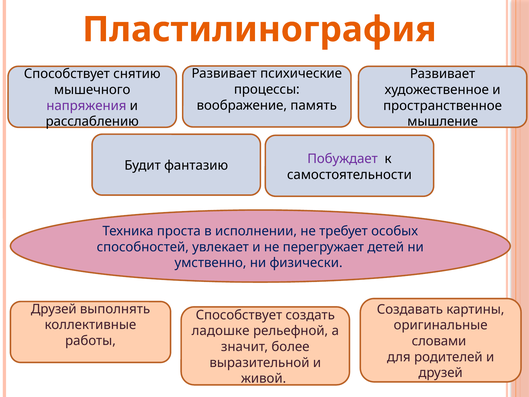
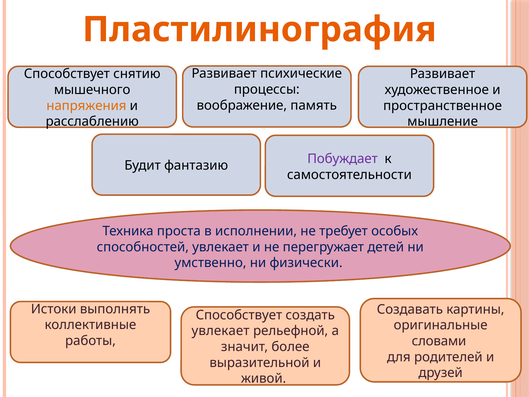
напряжения colour: purple -> orange
Друзей at (54, 309): Друзей -> Истоки
ладошке at (221, 331): ладошке -> увлекает
